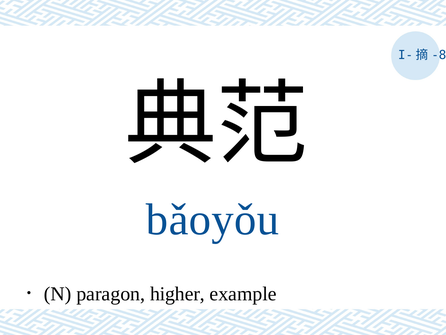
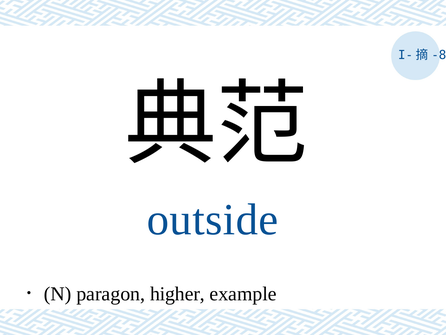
bǎoyǒu: bǎoyǒu -> outside
